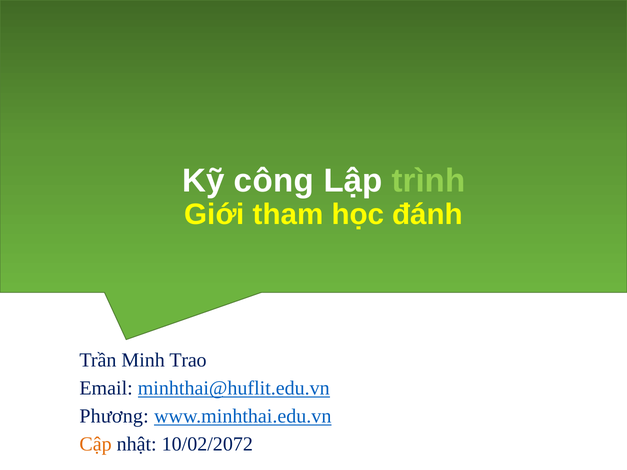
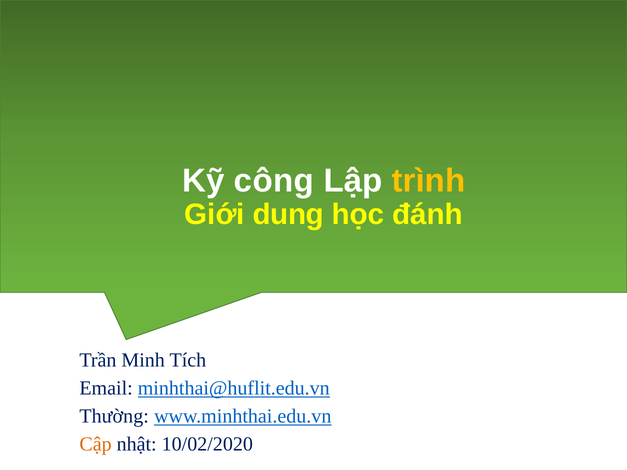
trình colour: light green -> yellow
tham: tham -> dung
Trao: Trao -> Tích
Phương: Phương -> Thường
10/02/2072: 10/02/2072 -> 10/02/2020
